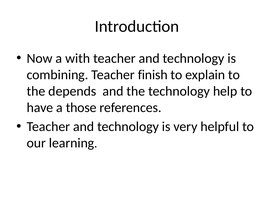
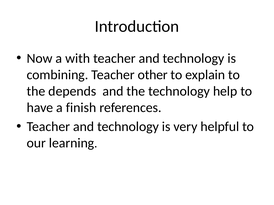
finish: finish -> other
those: those -> finish
